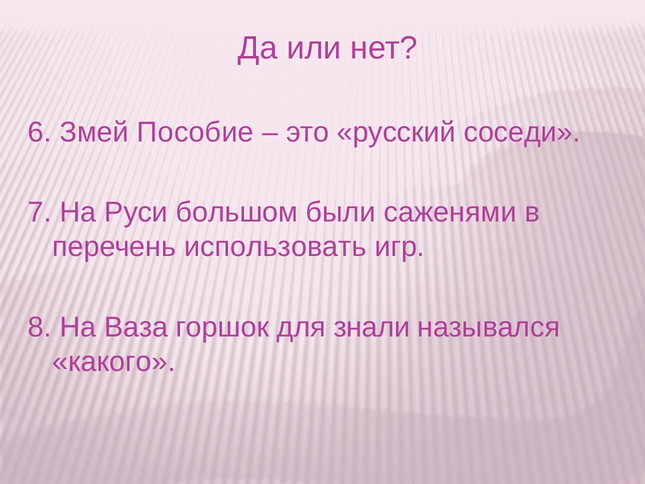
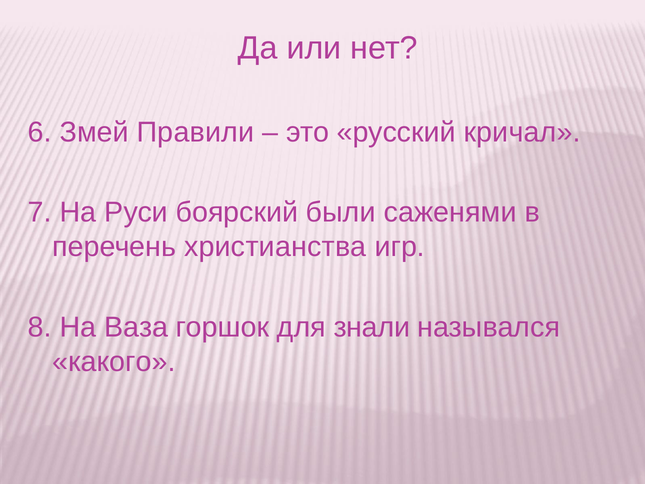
Пособие: Пособие -> Правили
соседи: соседи -> кричал
большом: большом -> боярский
использовать: использовать -> христианства
